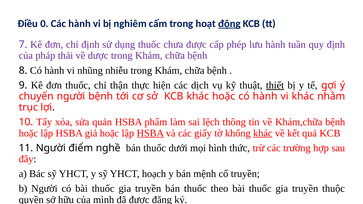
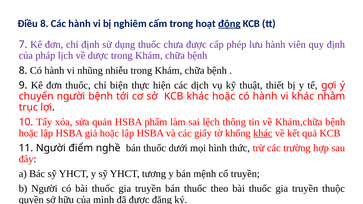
Điều 0: 0 -> 8
tuần: tuần -> viên
thải: thải -> lịch
thận: thận -> biện
thiết underline: present -> none
HSBA at (150, 133) underline: present -> none
hoạch: hoạch -> tương
